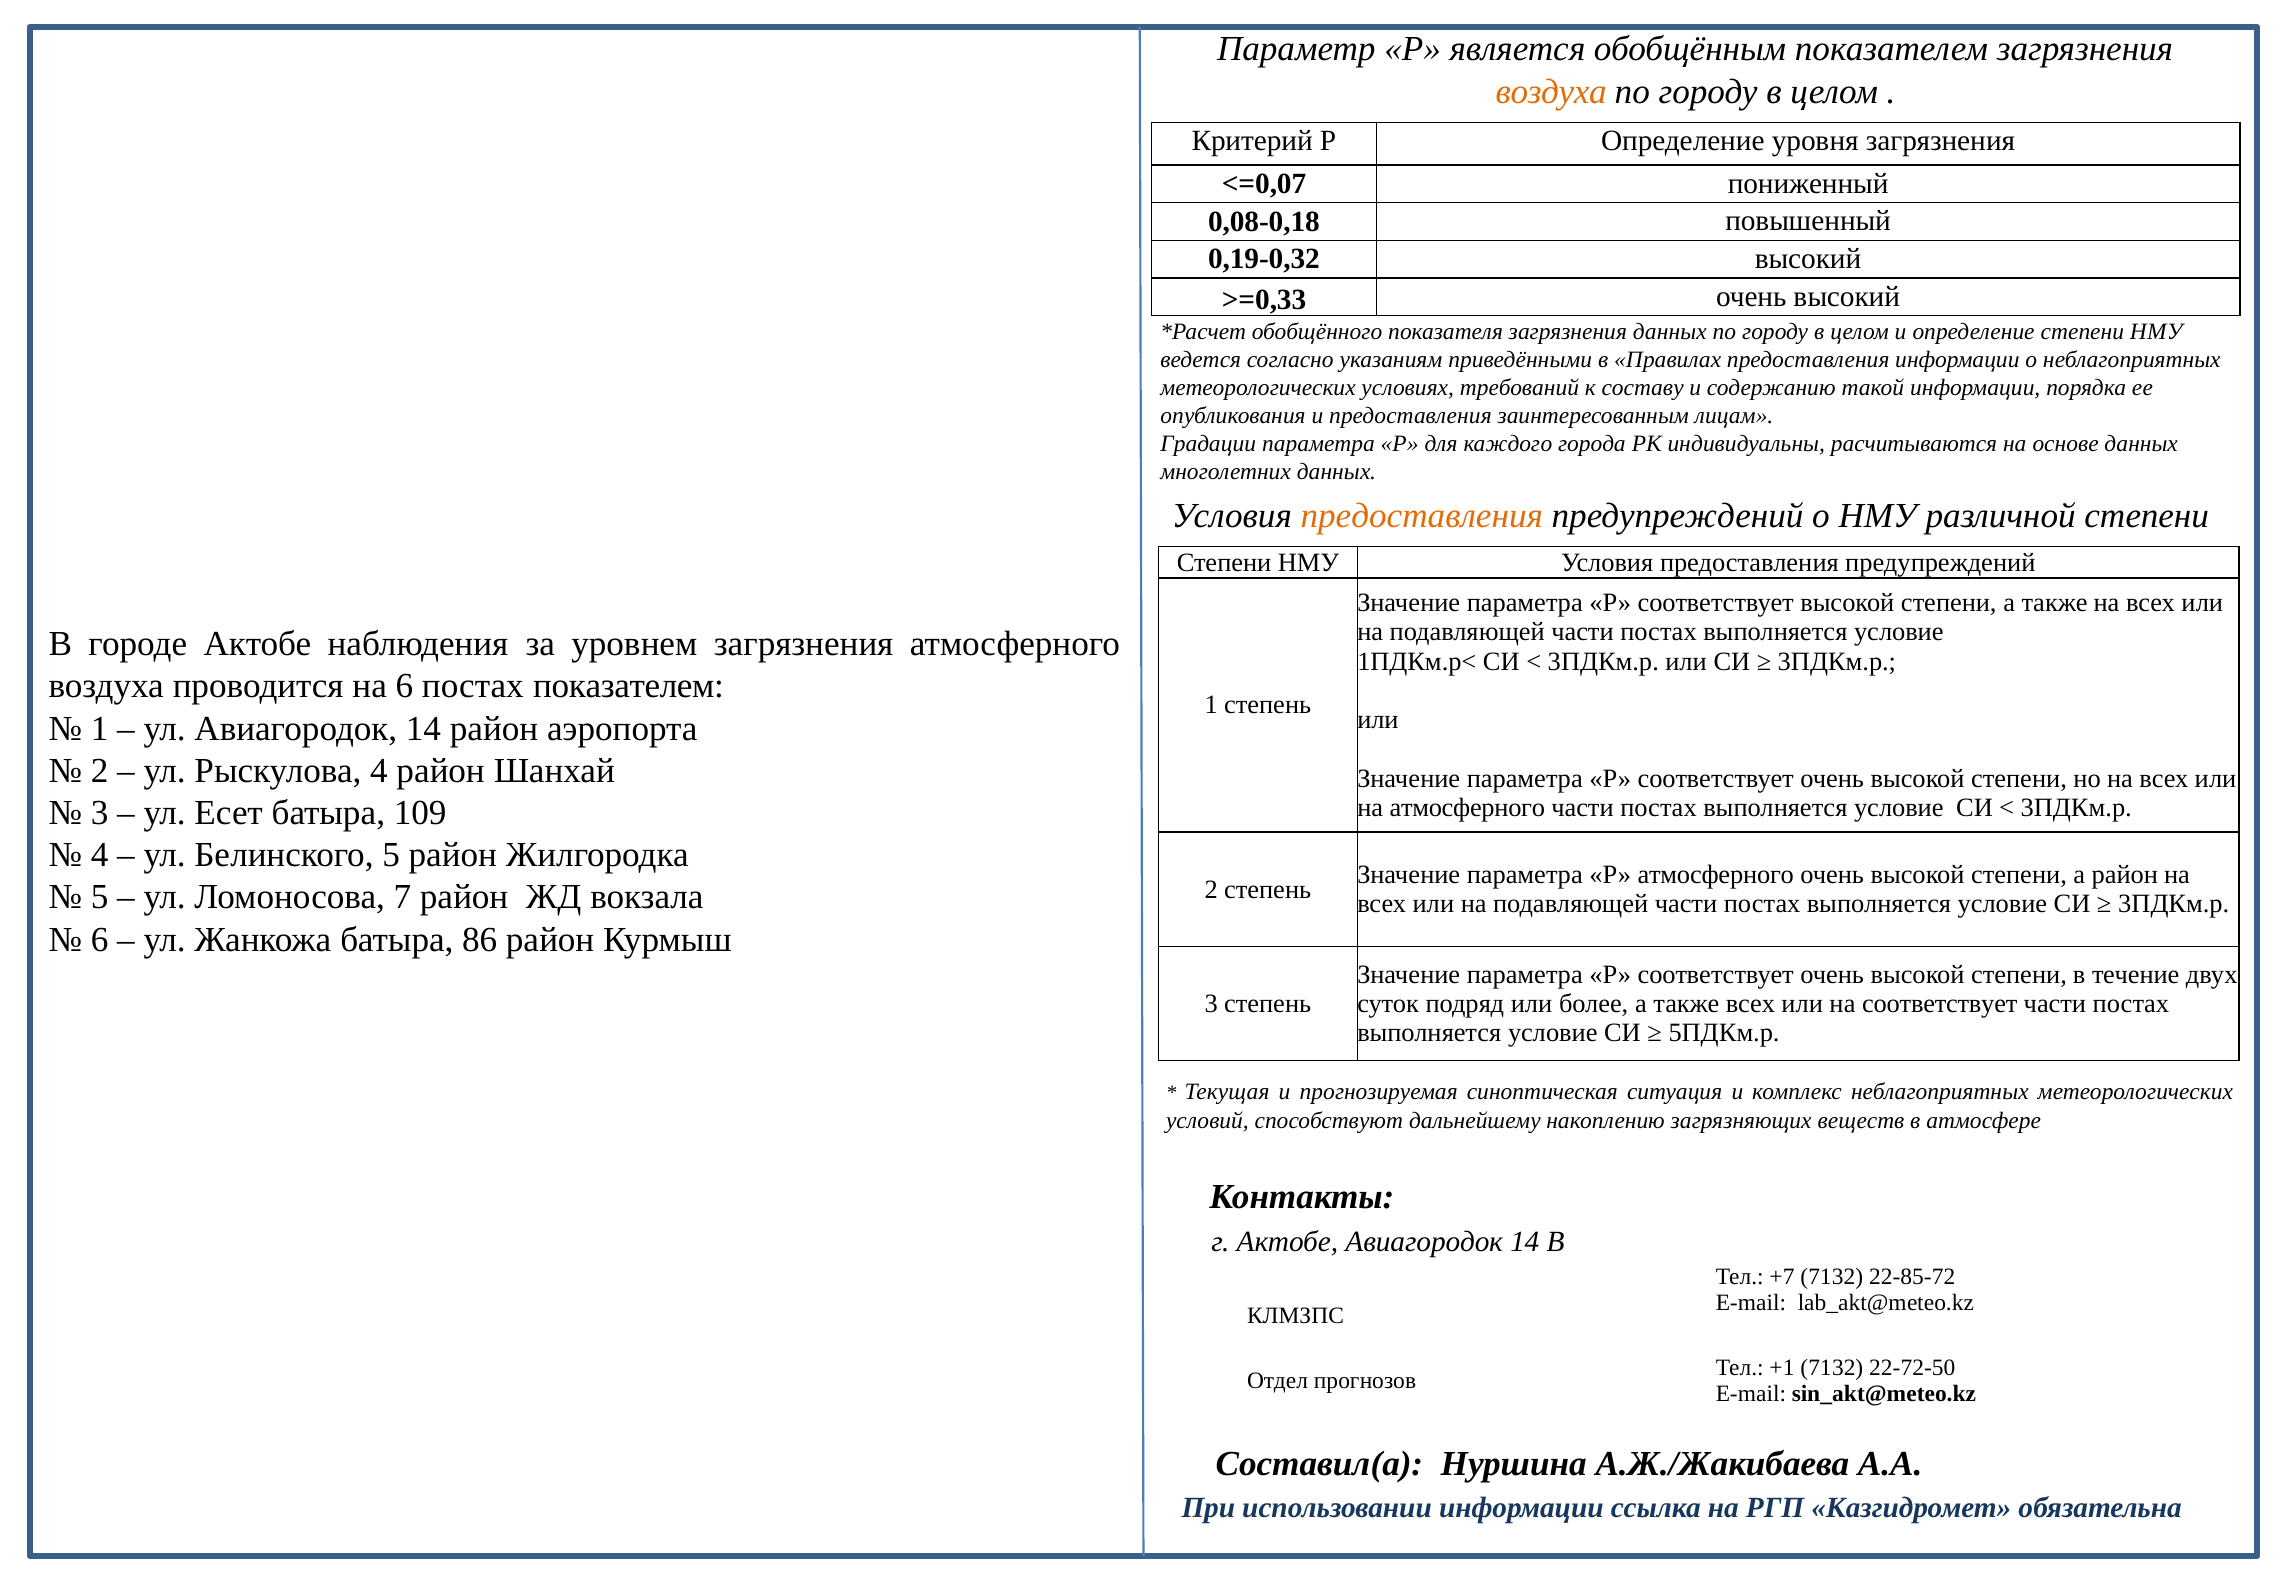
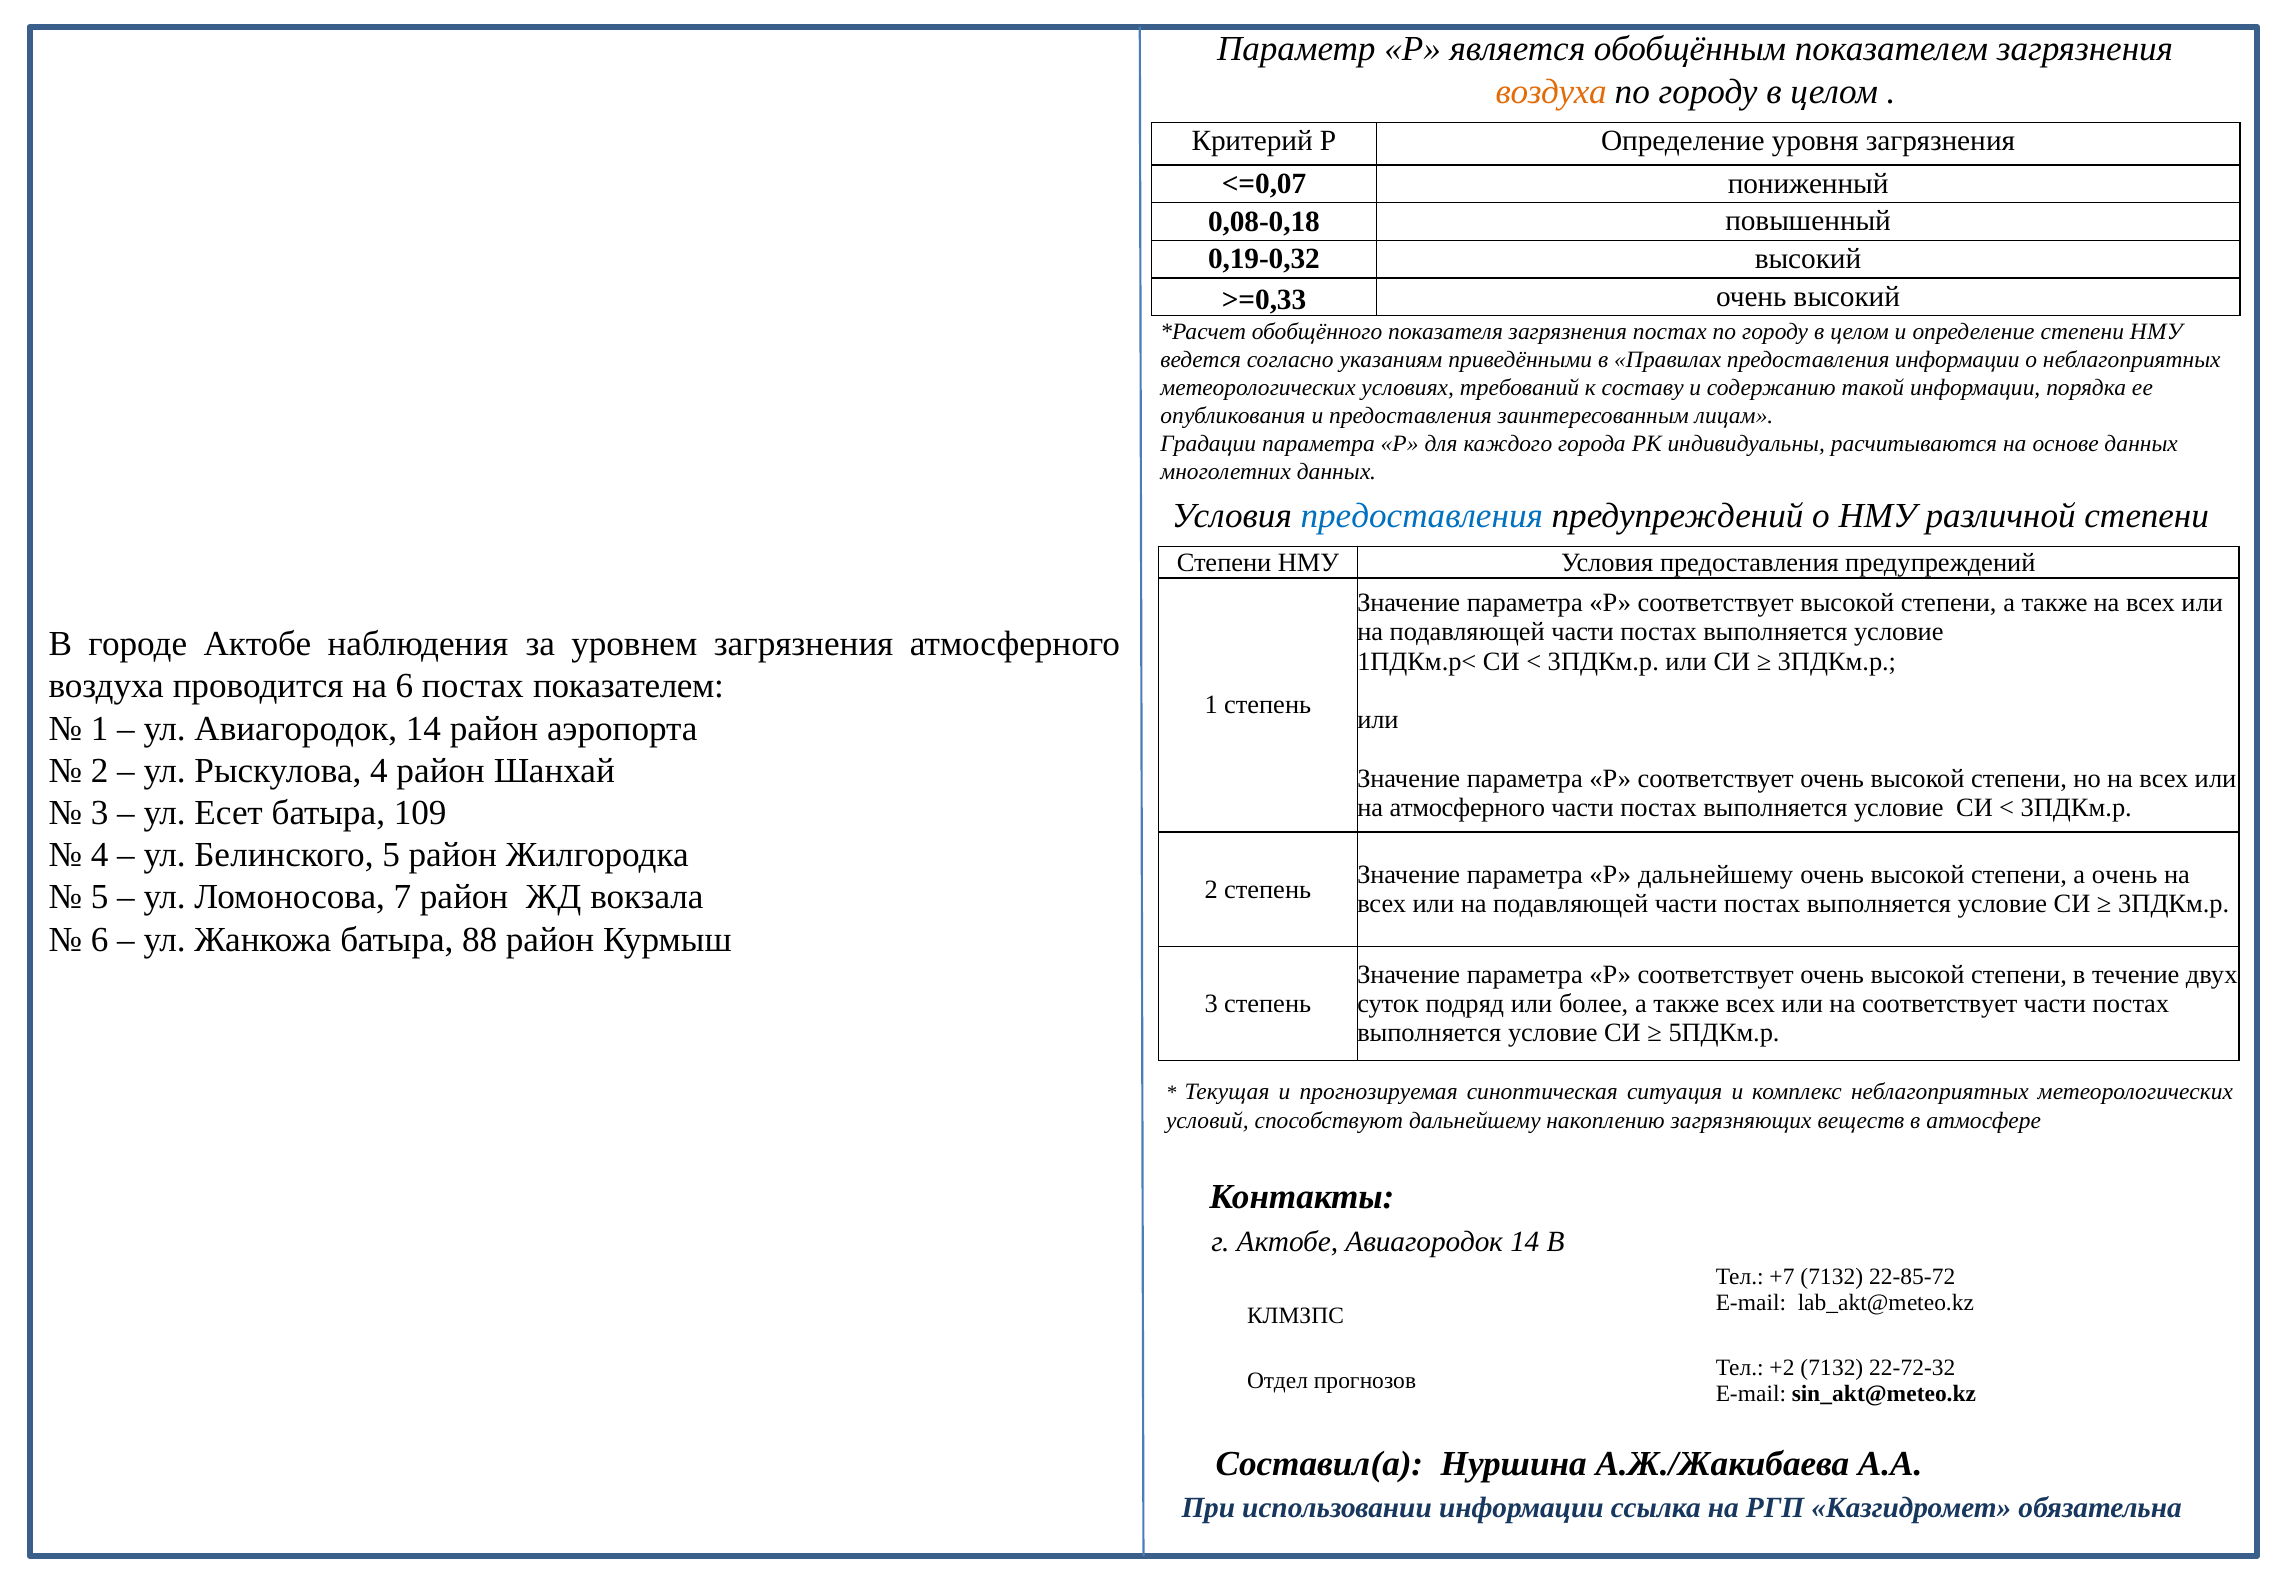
загрязнения данных: данных -> постах
предоставления at (1422, 516) colour: orange -> blue
Р атмосферного: атмосферного -> дальнейшему
а район: район -> очень
86: 86 -> 88
+1: +1 -> +2
22-72-50: 22-72-50 -> 22-72-32
